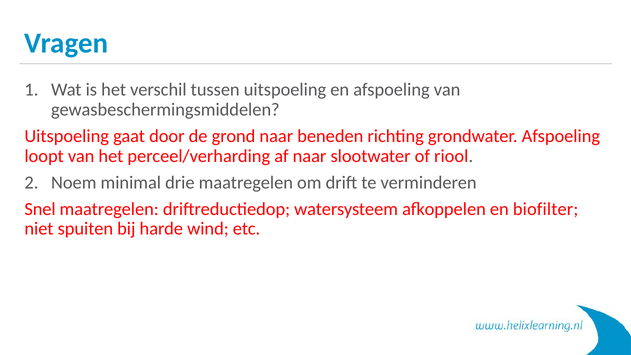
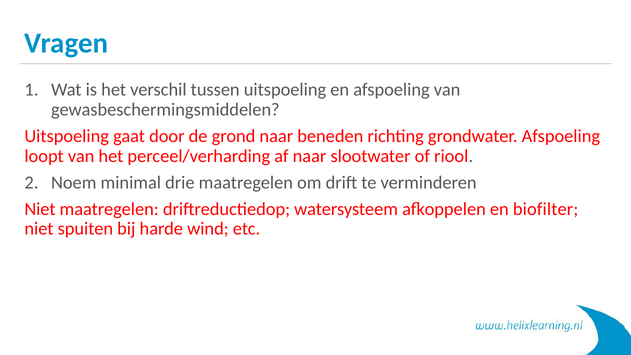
Snel at (40, 209): Snel -> Niet
